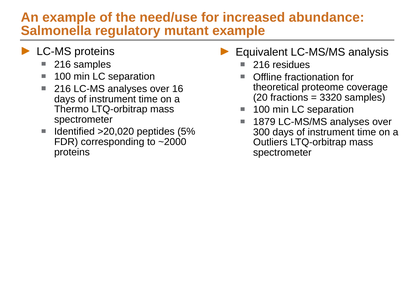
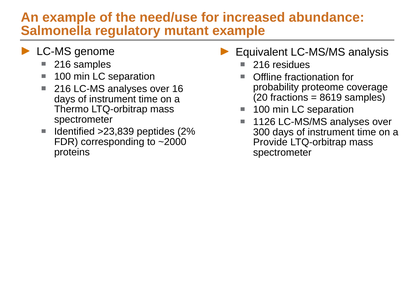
LC-MS proteins: proteins -> genome
theoretical: theoretical -> probability
3320: 3320 -> 8619
1879: 1879 -> 1126
>20,020: >20,020 -> >23,839
5%: 5% -> 2%
Outliers: Outliers -> Provide
